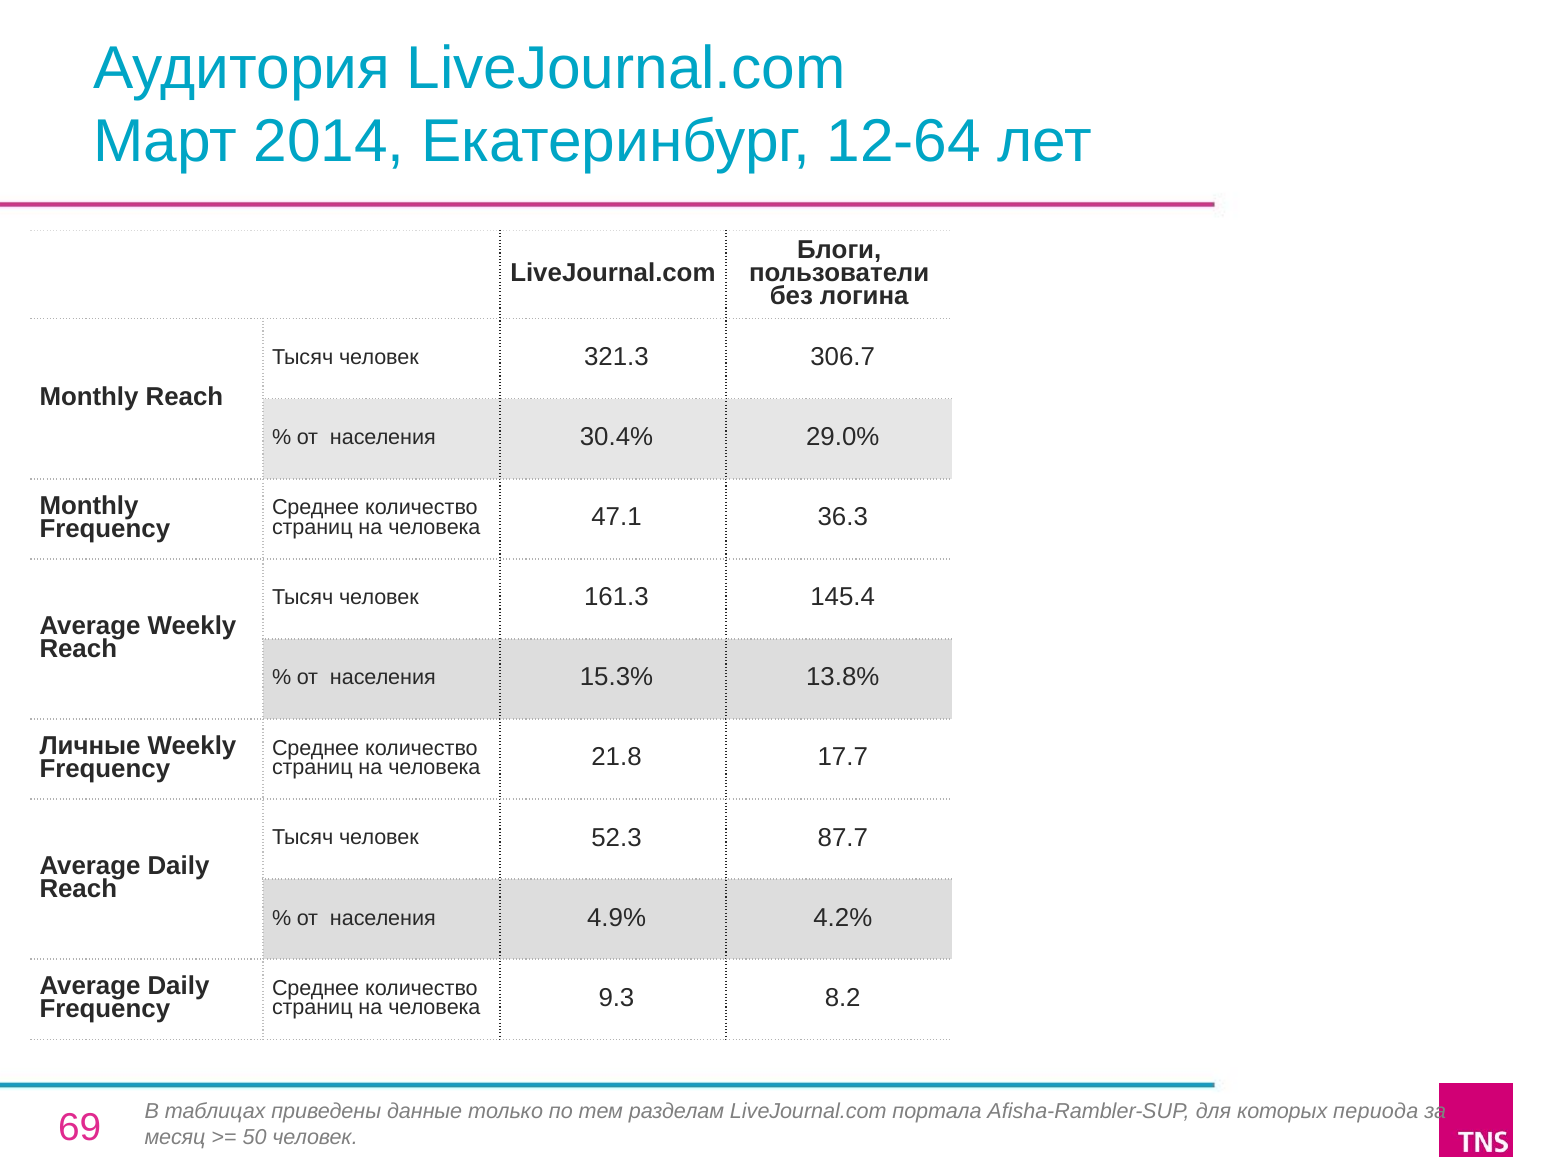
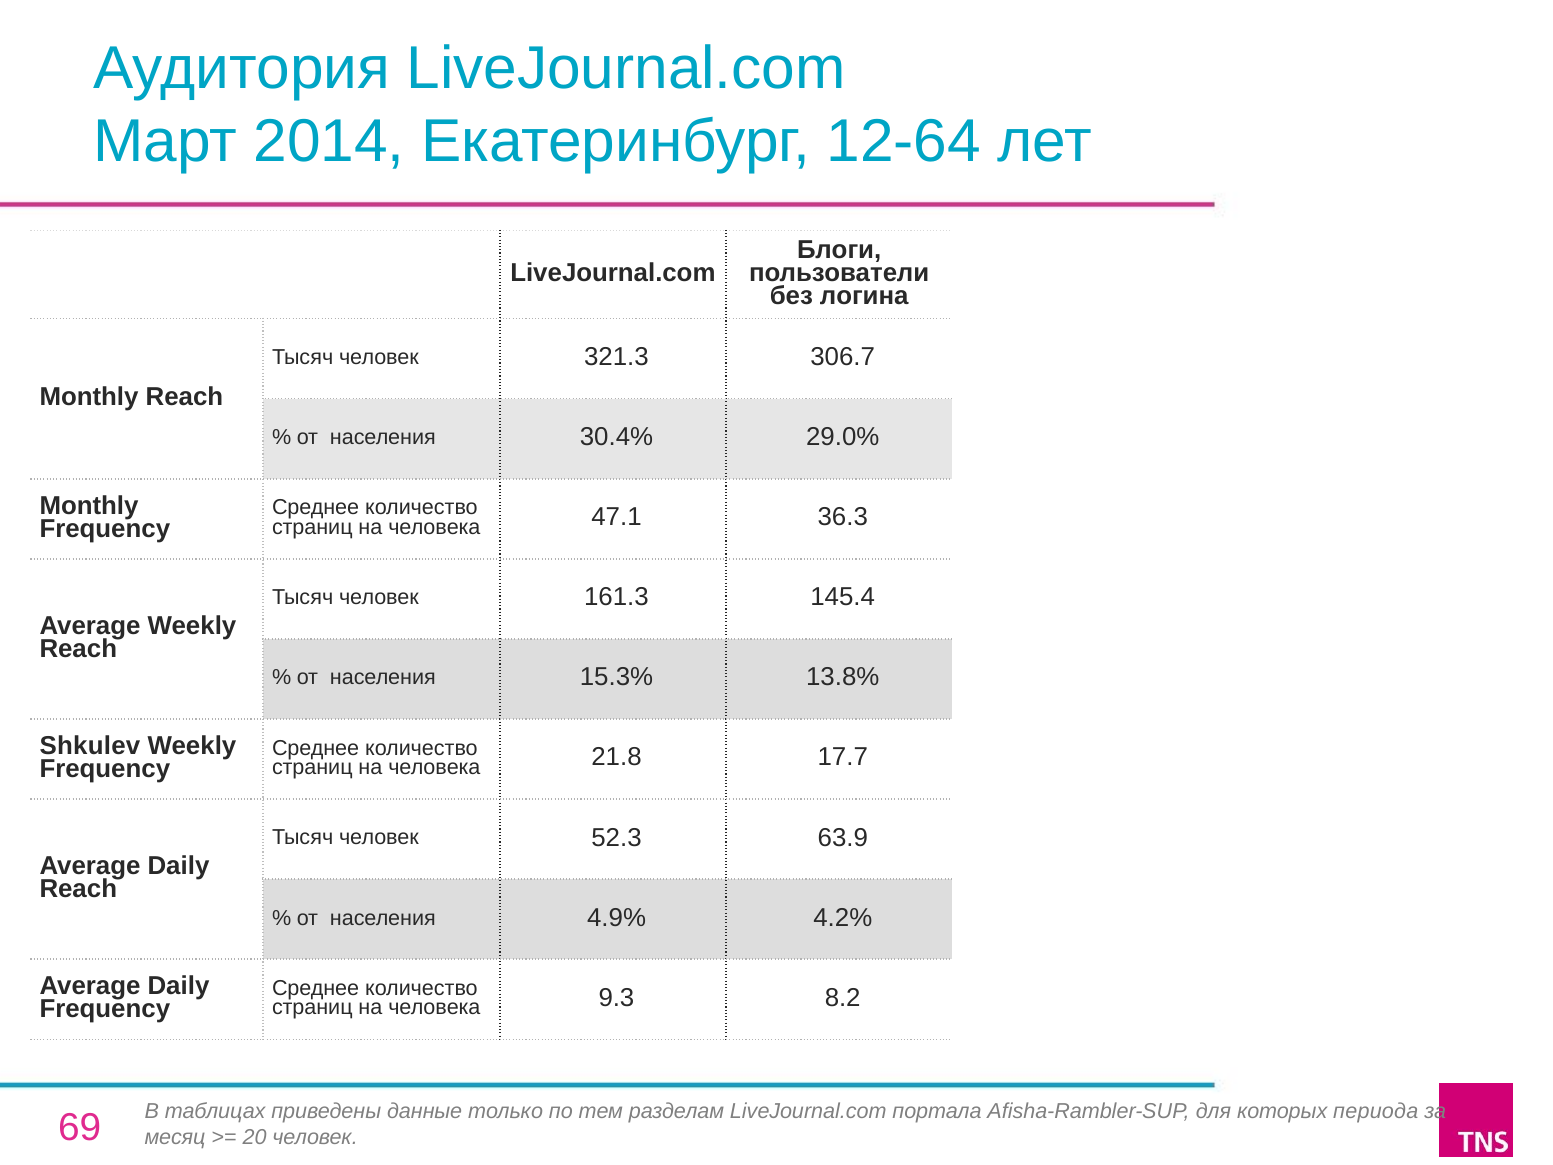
Личные: Личные -> Shkulev
87.7: 87.7 -> 63.9
50: 50 -> 20
